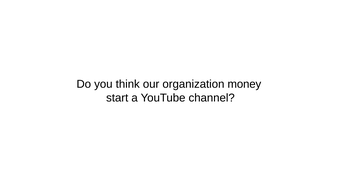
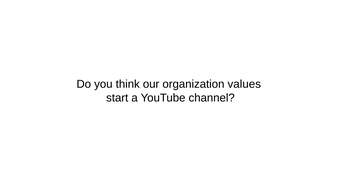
money: money -> values
